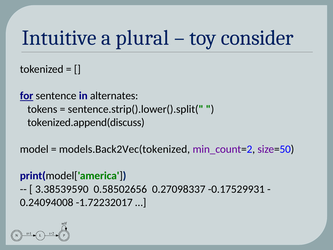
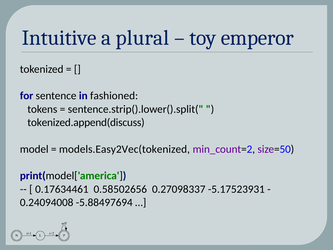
consider: consider -> emperor
for underline: present -> none
alternates: alternates -> fashioned
models.Back2Vec(tokenized: models.Back2Vec(tokenized -> models.Easy2Vec(tokenized
3.38539590: 3.38539590 -> 0.17634461
-0.17529931: -0.17529931 -> -5.17523931
-1.72232017: -1.72232017 -> -5.88497694
